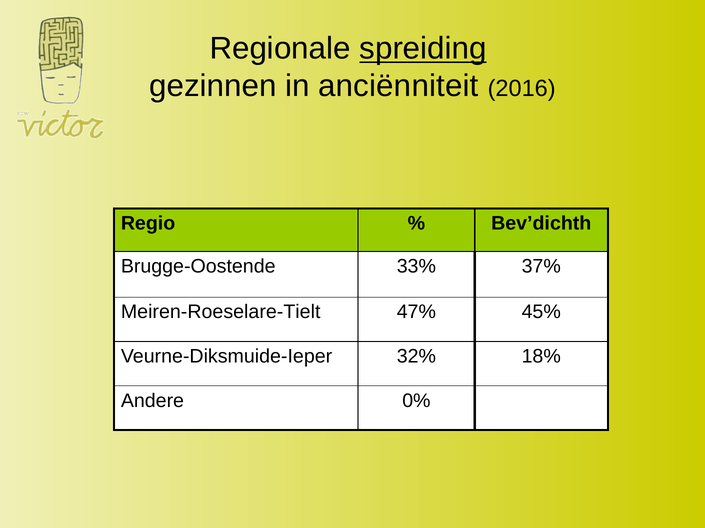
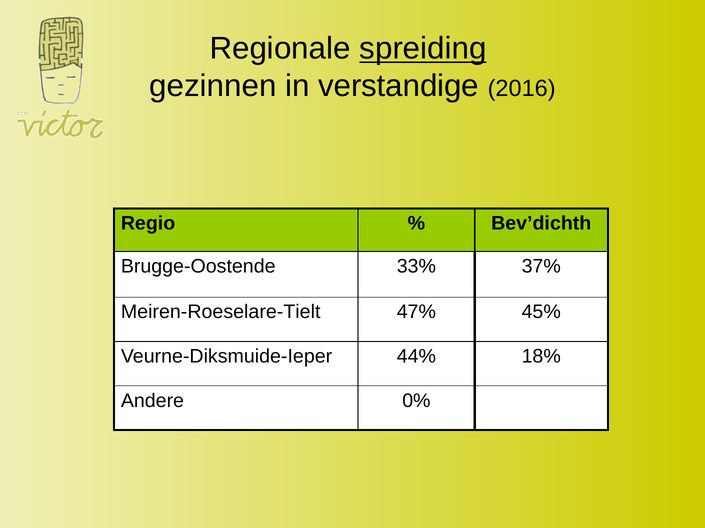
anciënniteit: anciënniteit -> verstandige
32%: 32% -> 44%
